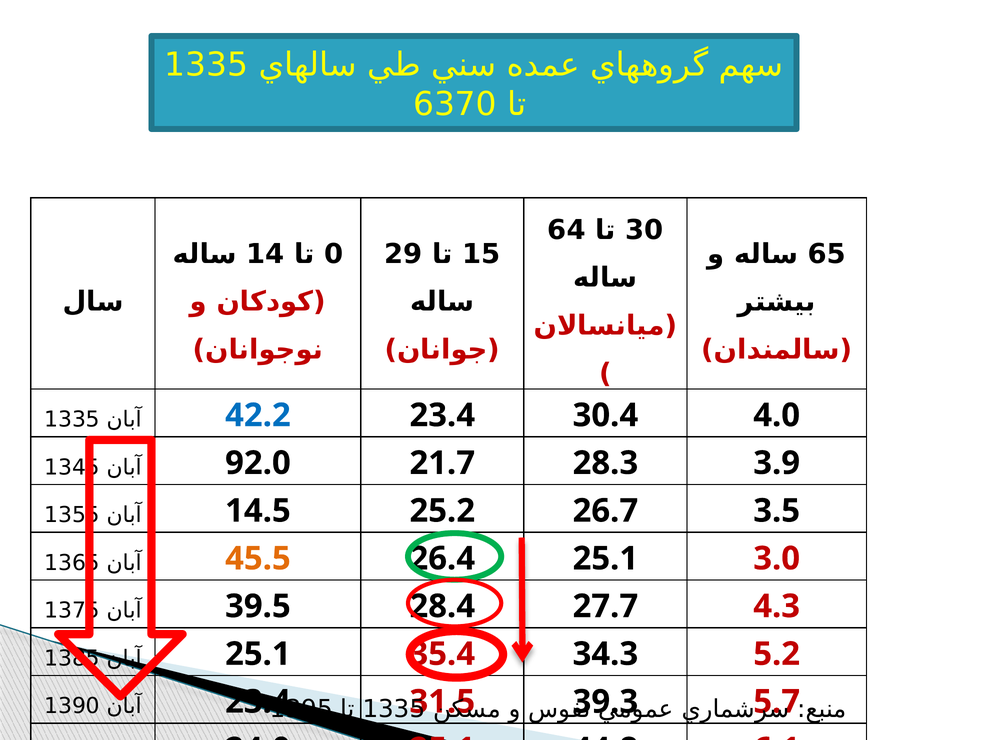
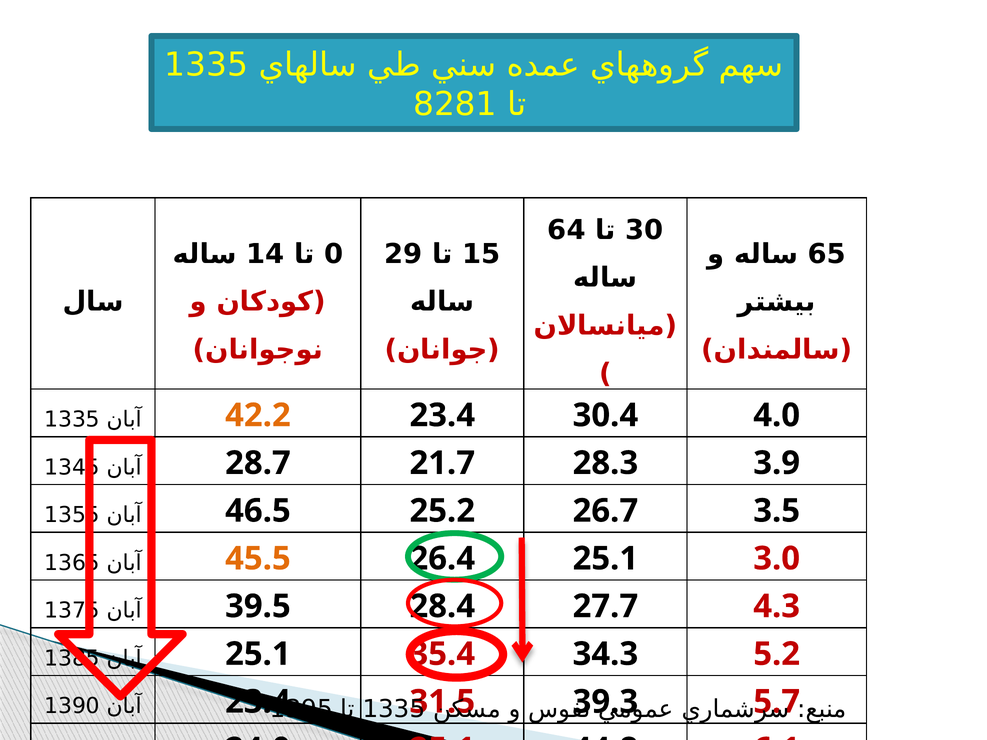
6370: 6370 -> 8281
42.2 colour: blue -> orange
92.0: 92.0 -> 28.7
14.5: 14.5 -> 46.5
